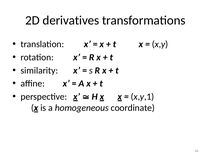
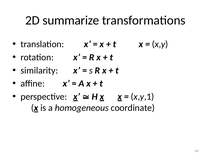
derivatives: derivatives -> summarize
